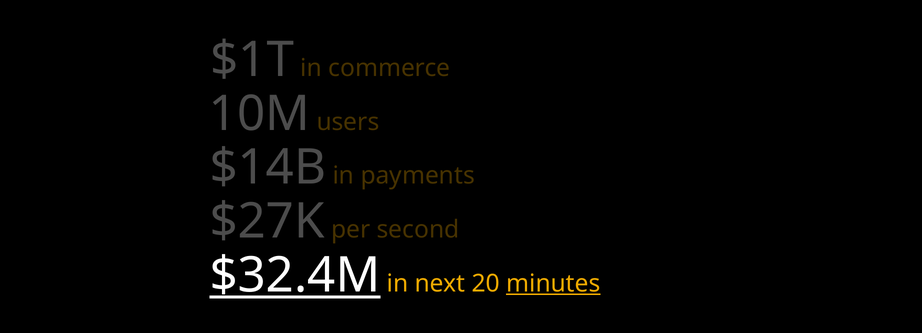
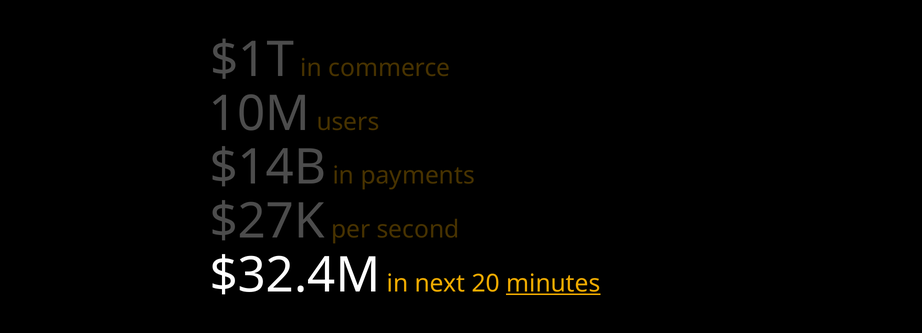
$32.4M underline: present -> none
